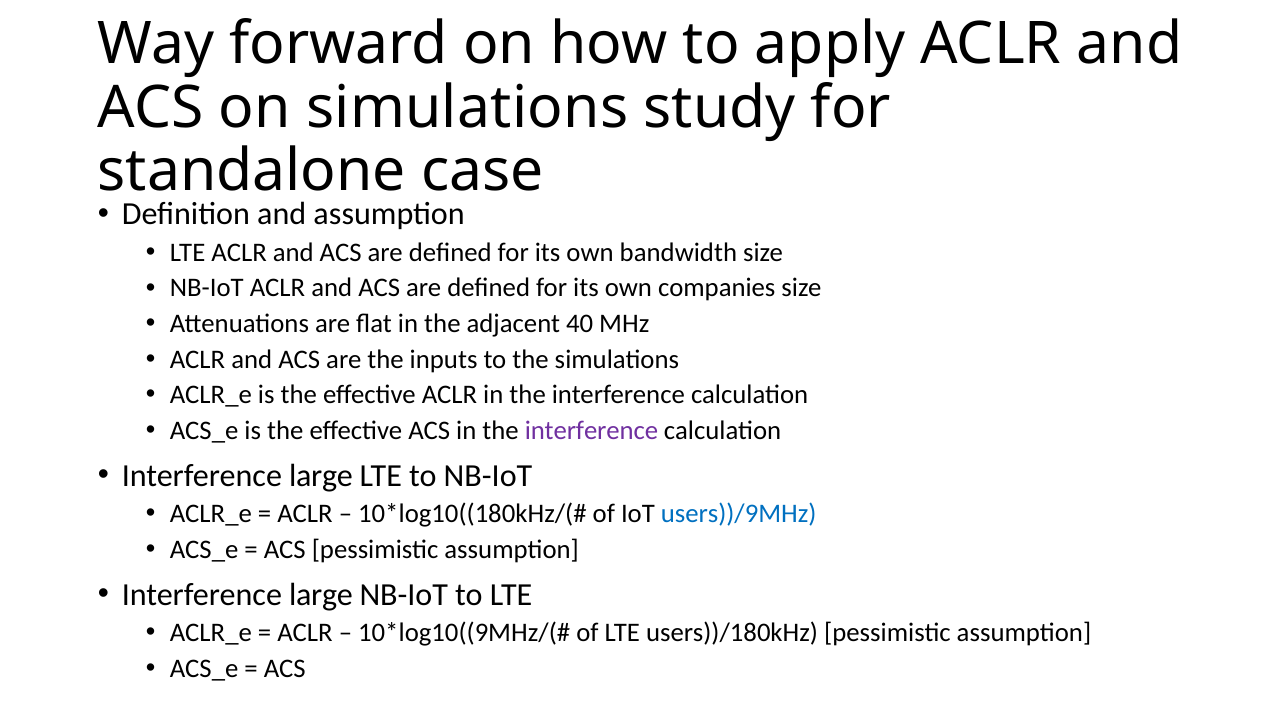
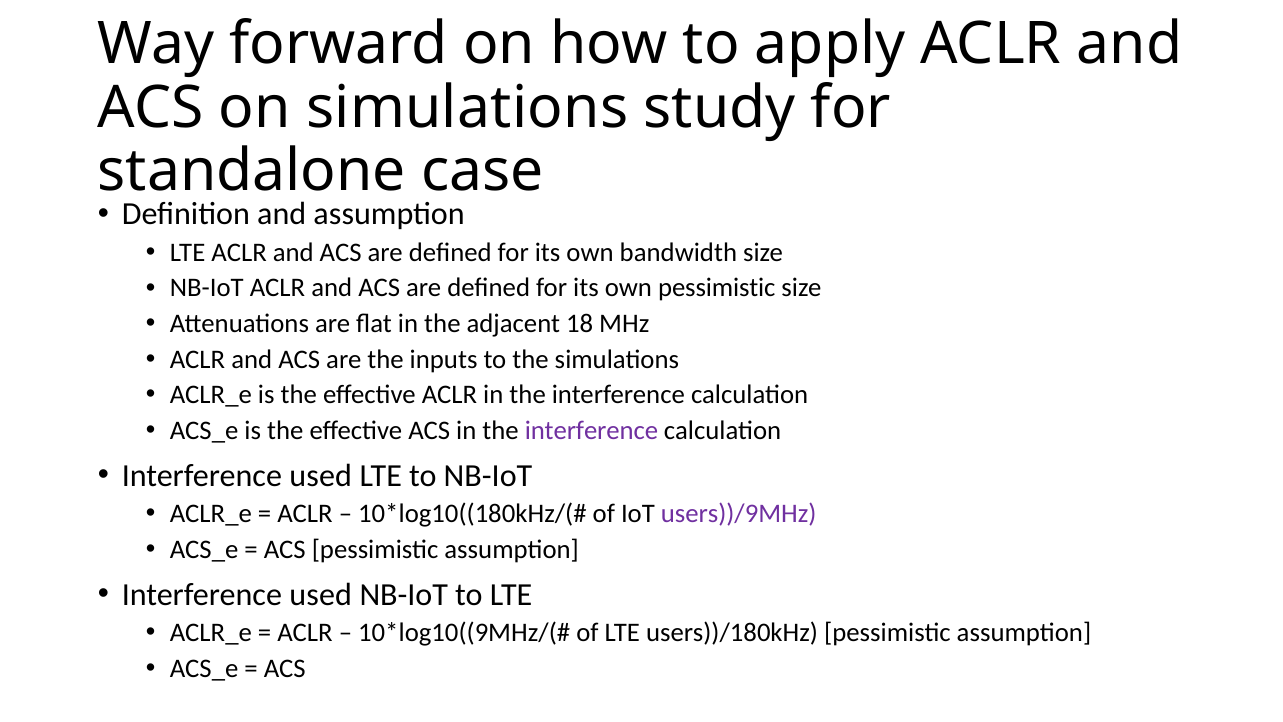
own companies: companies -> pessimistic
40: 40 -> 18
large at (321, 475): large -> used
users))/9MHz colour: blue -> purple
large at (321, 594): large -> used
